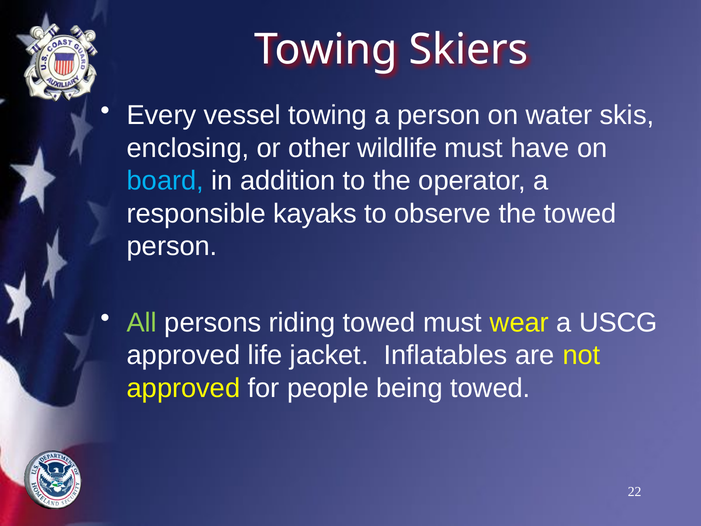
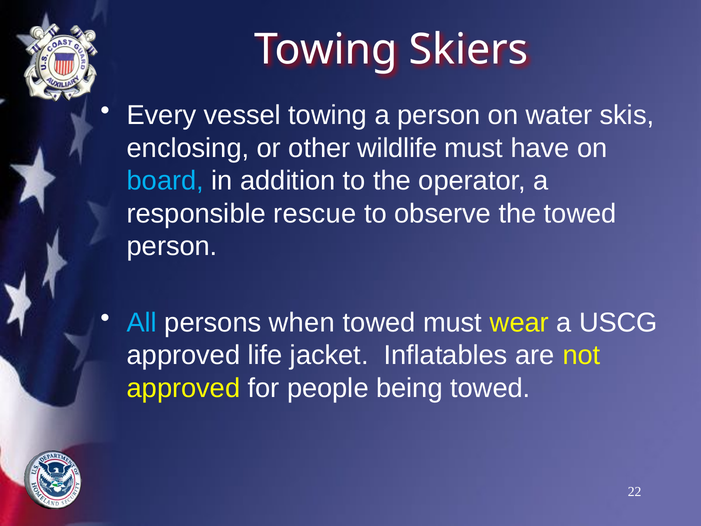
kayaks: kayaks -> rescue
All colour: light green -> light blue
riding: riding -> when
